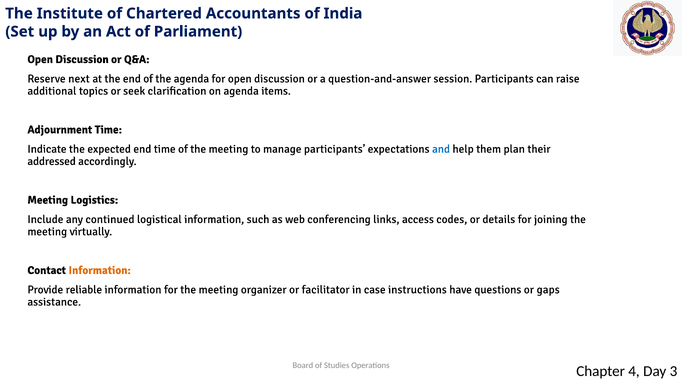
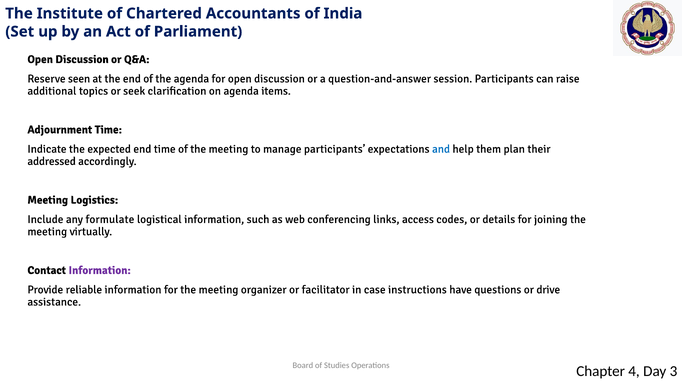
next: next -> seen
continued: continued -> formulate
Information at (100, 271) colour: orange -> purple
gaps: gaps -> drive
